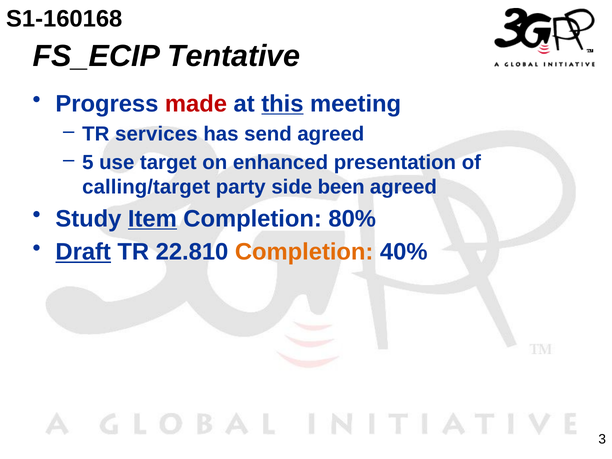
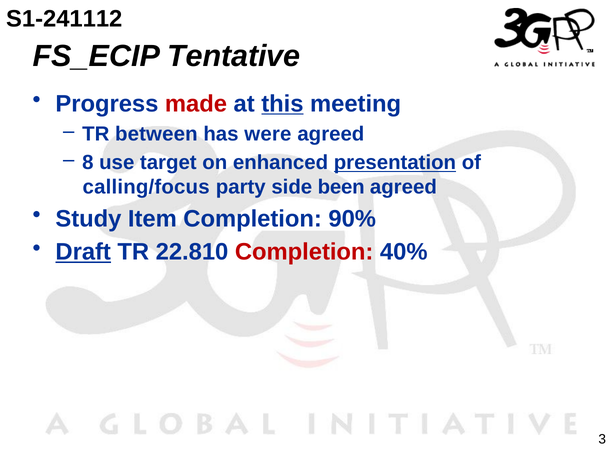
S1-160168: S1-160168 -> S1-241112
services: services -> between
send: send -> were
5: 5 -> 8
presentation underline: none -> present
calling/target: calling/target -> calling/focus
Item underline: present -> none
80%: 80% -> 90%
Completion at (304, 252) colour: orange -> red
